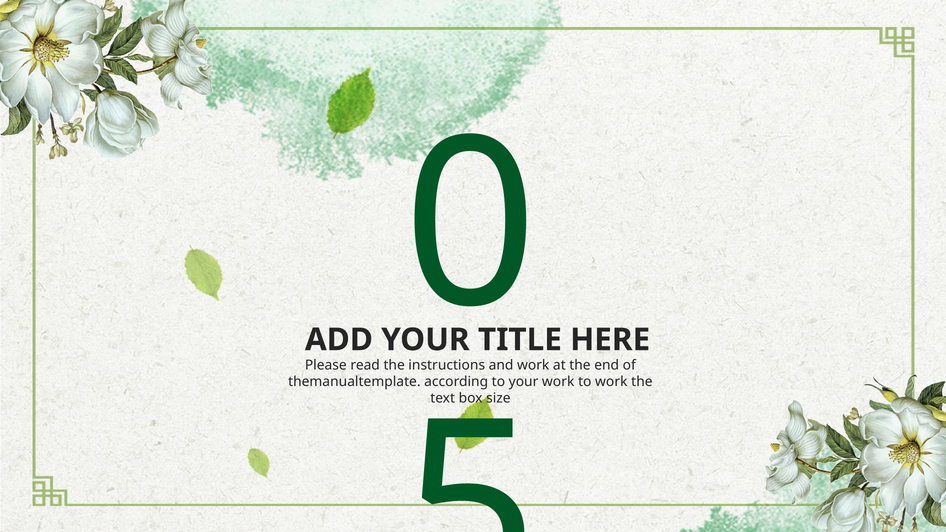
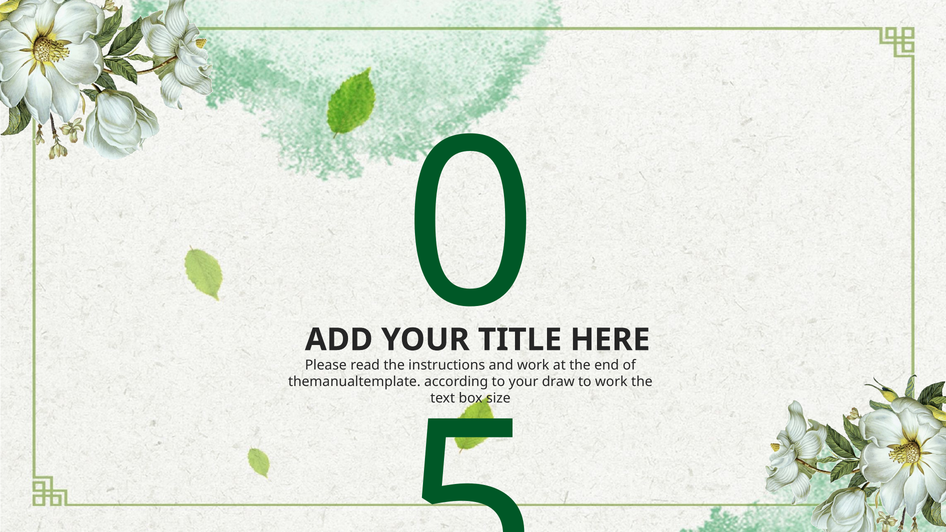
work at (558, 382): work -> draw
